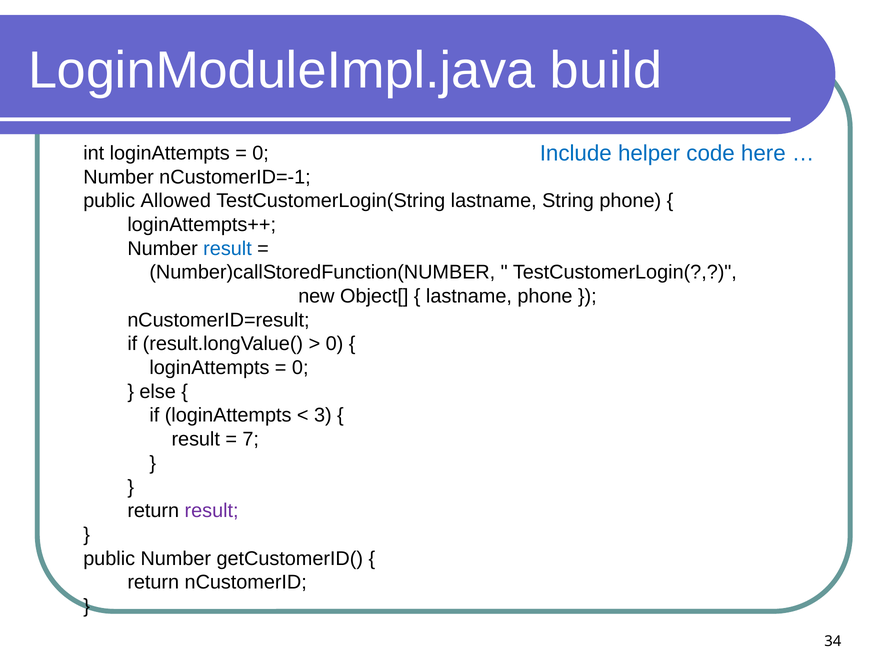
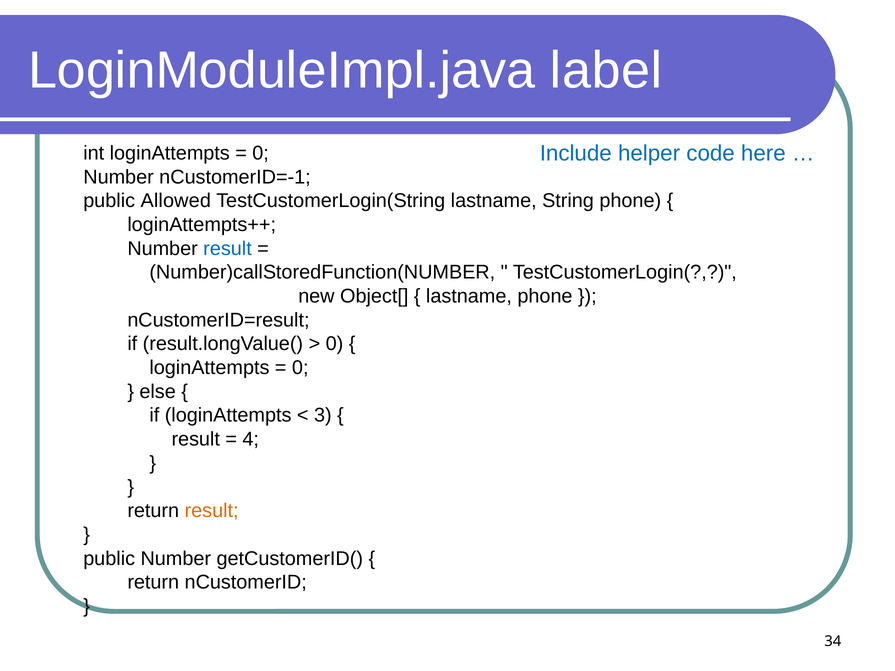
build: build -> label
7: 7 -> 4
result at (212, 511) colour: purple -> orange
